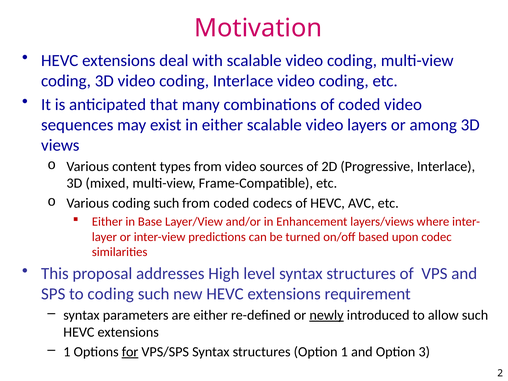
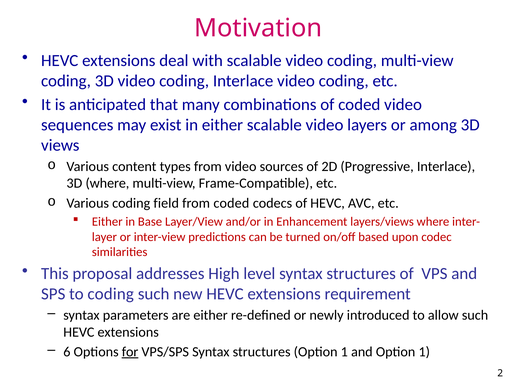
3D mixed: mixed -> where
Various coding such: such -> field
newly underline: present -> none
1 at (67, 352): 1 -> 6
and Option 3: 3 -> 1
